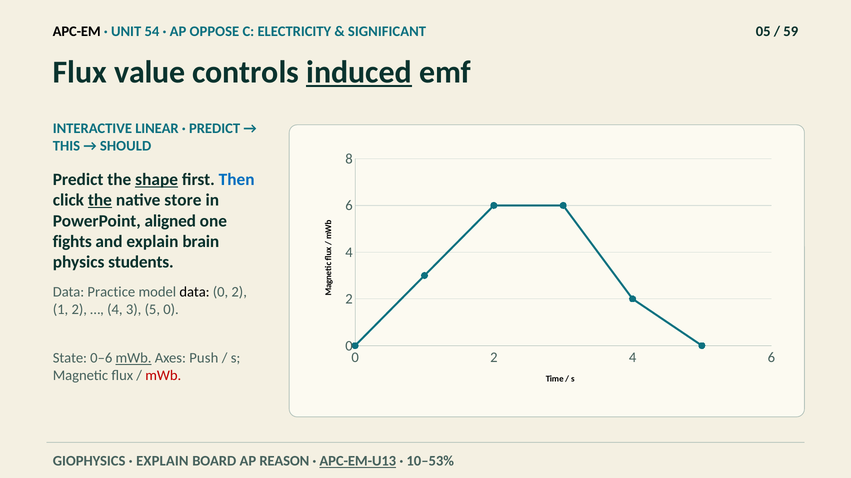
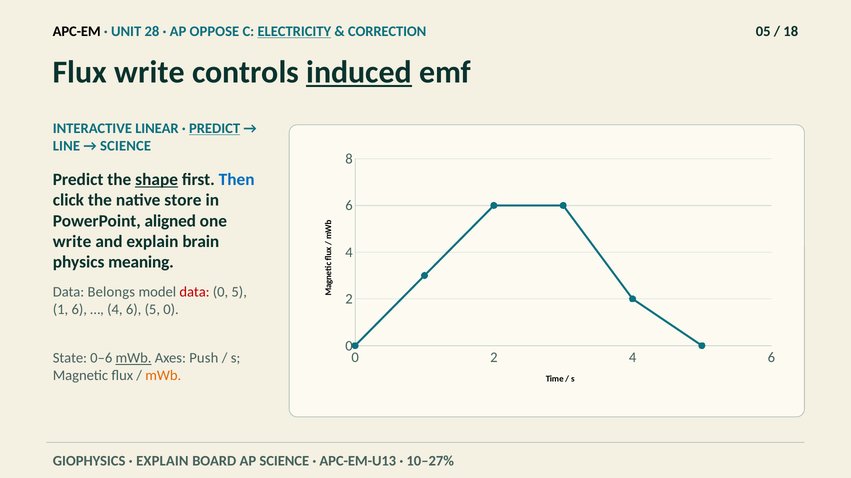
54: 54 -> 28
ELECTRICITY underline: none -> present
SIGNIFICANT: SIGNIFICANT -> CORRECTION
59: 59 -> 18
Flux value: value -> write
PREDICT at (215, 129) underline: none -> present
THIS: THIS -> LINE
SHOULD at (126, 146): SHOULD -> SCIENCE
the at (100, 200) underline: present -> none
fights at (72, 242): fights -> write
students: students -> meaning
Practice: Practice -> Belongs
data at (195, 292) colour: black -> red
2 at (239, 292): 2 -> 5
1 2: 2 -> 6
3 at (134, 310): 3 -> 6
mWb at (163, 376) colour: red -> orange
AP REASON: REASON -> SCIENCE
APC-EM-U13 underline: present -> none
10–53%: 10–53% -> 10–27%
